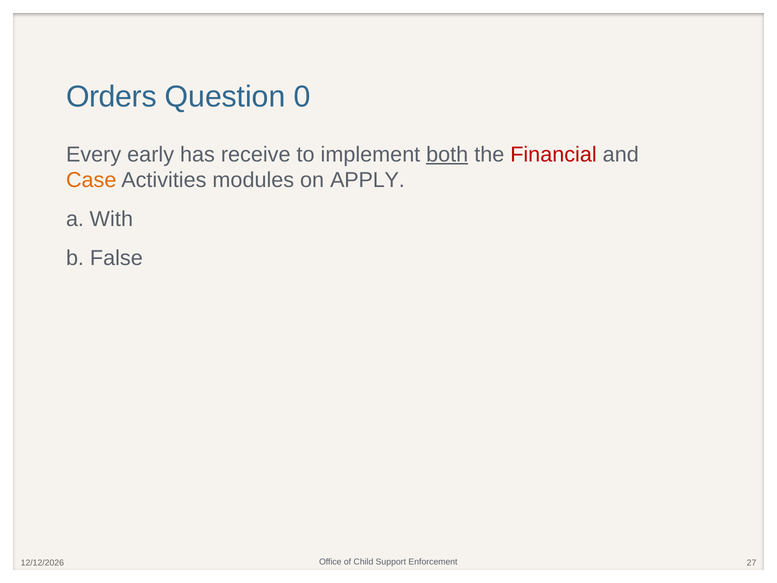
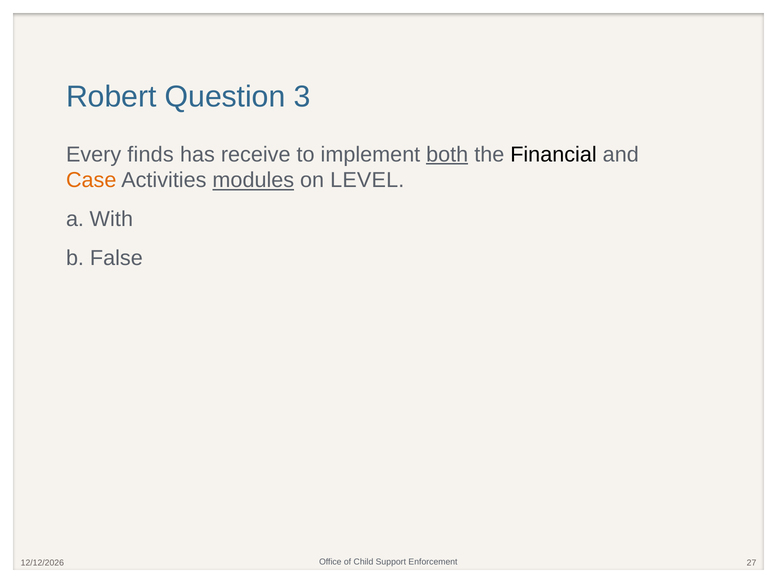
Orders: Orders -> Robert
0: 0 -> 3
early: early -> finds
Financial colour: red -> black
modules underline: none -> present
APPLY: APPLY -> LEVEL
